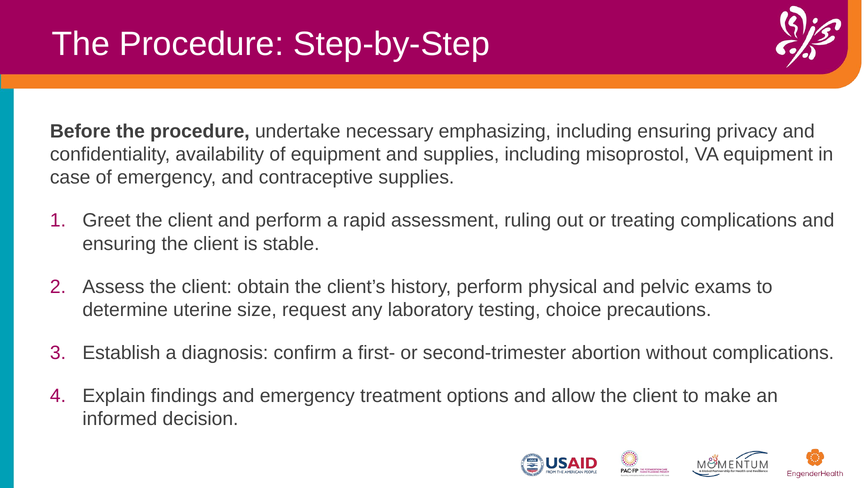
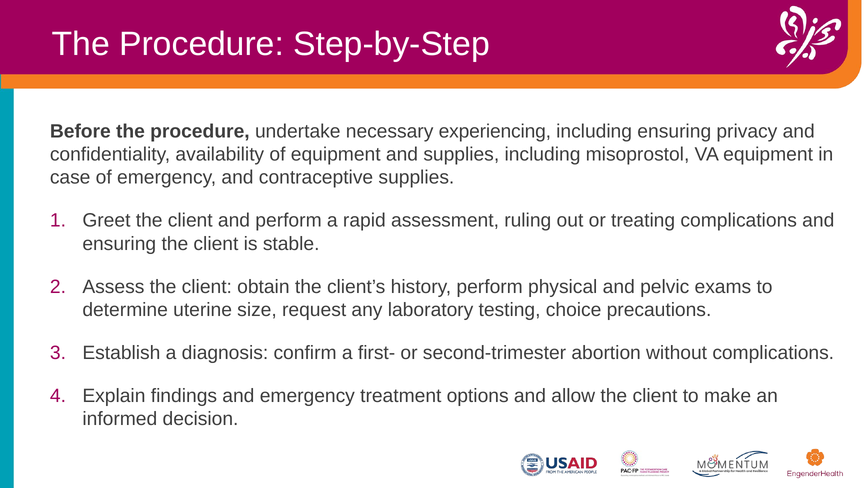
emphasizing: emphasizing -> experiencing
